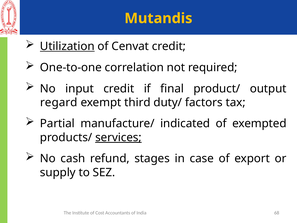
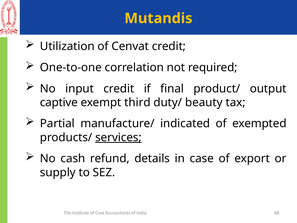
Utilization underline: present -> none
regard: regard -> captive
factors: factors -> beauty
stages: stages -> details
